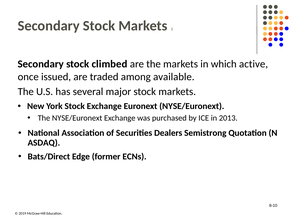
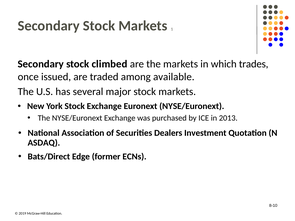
active: active -> trades
Semistrong: Semistrong -> Investment
